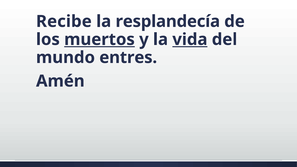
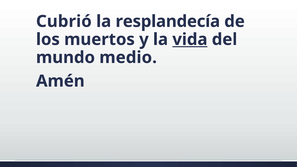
Recibe: Recibe -> Cubrió
muertos underline: present -> none
entres: entres -> medio
